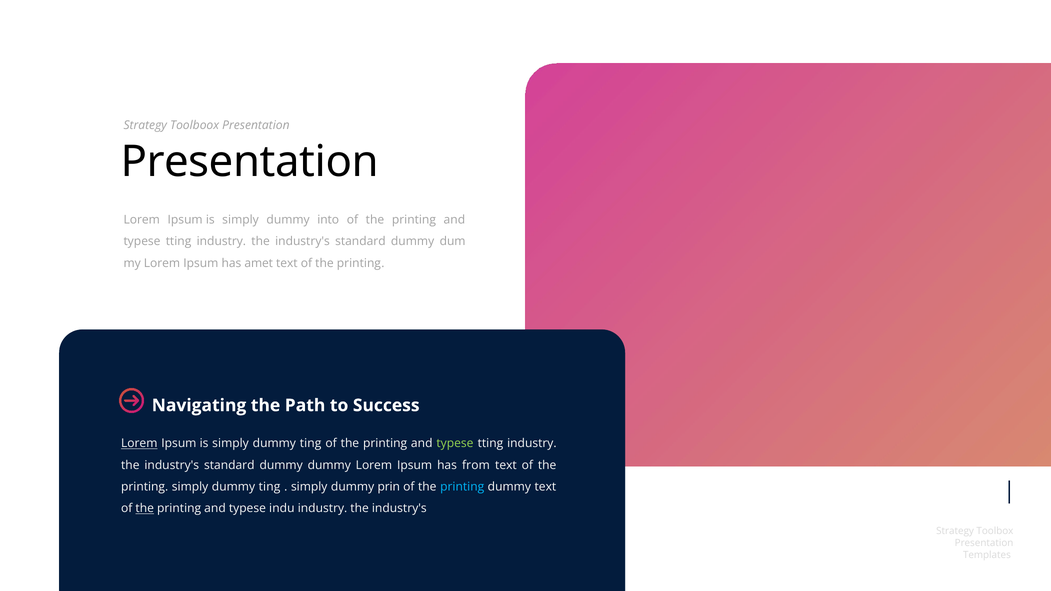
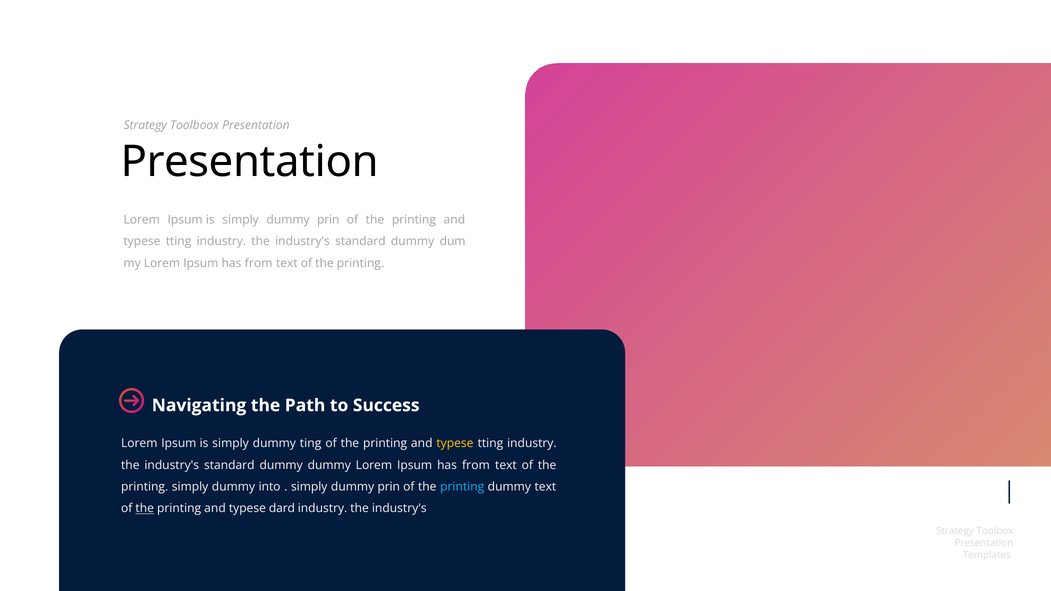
is simply dummy into: into -> prin
amet at (259, 263): amet -> from
Lorem at (139, 444) underline: present -> none
typese at (455, 444) colour: light green -> yellow
printing simply dummy ting: ting -> into
indu: indu -> dard
